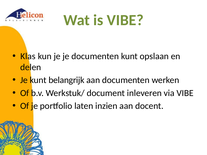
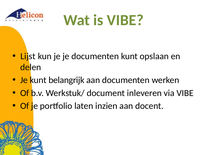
Klas: Klas -> Lijst
